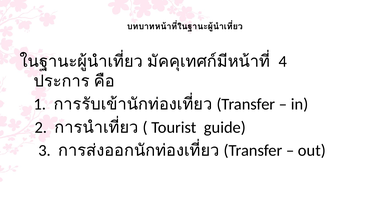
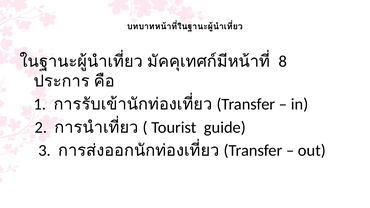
4: 4 -> 8
